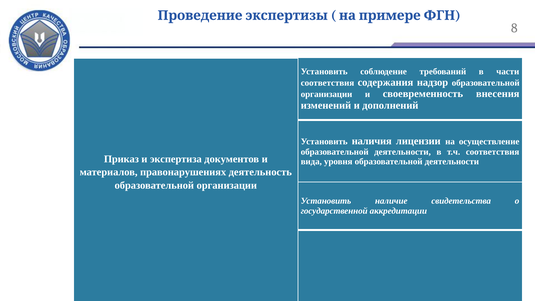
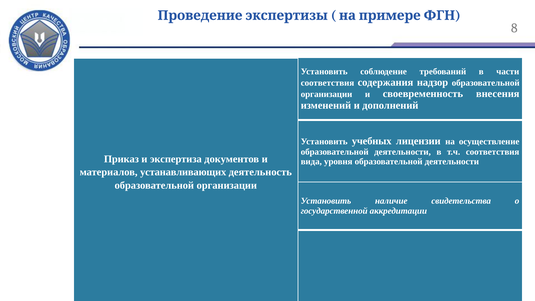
наличия: наличия -> учебных
правонарушениях: правонарушениях -> устанавливающих
